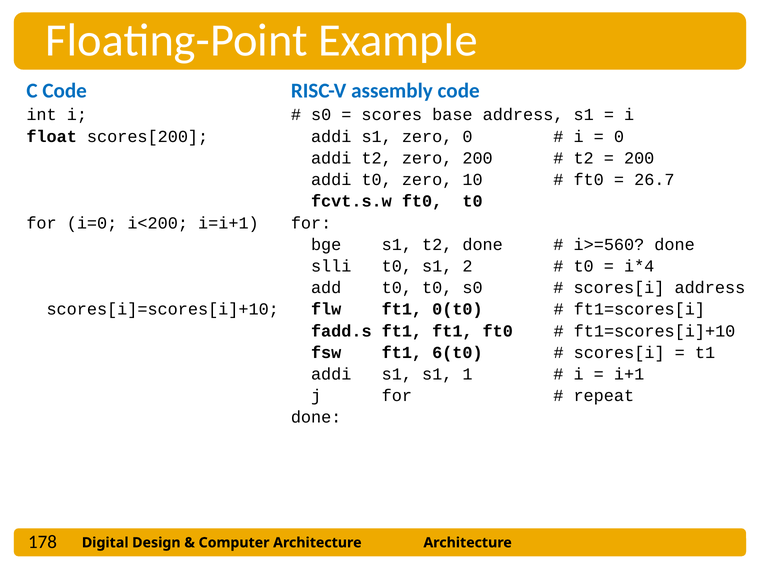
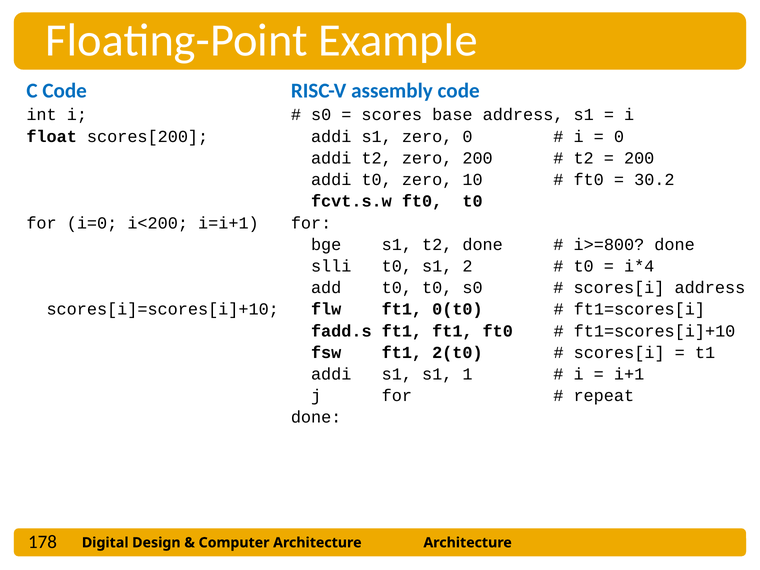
26.7: 26.7 -> 30.2
i>=560: i>=560 -> i>=800
6(t0: 6(t0 -> 2(t0
